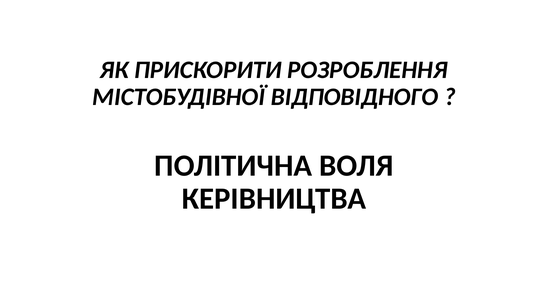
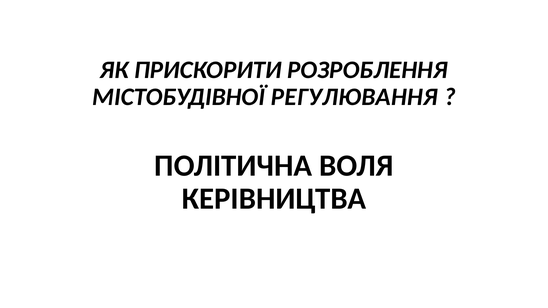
ВІДПОВІДНОГО: ВІДПОВІДНОГО -> РЕГУЛЮВАННЯ
